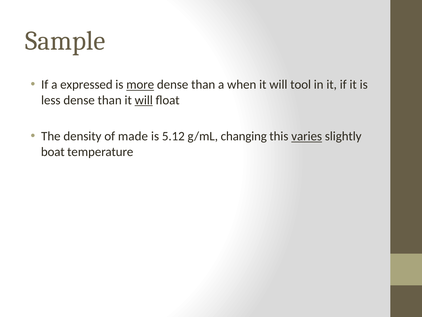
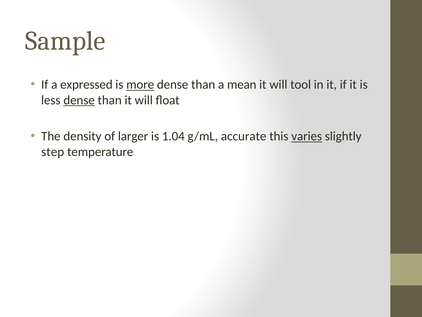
when: when -> mean
dense at (79, 100) underline: none -> present
will at (144, 100) underline: present -> none
made: made -> larger
5.12: 5.12 -> 1.04
changing: changing -> accurate
boat: boat -> step
